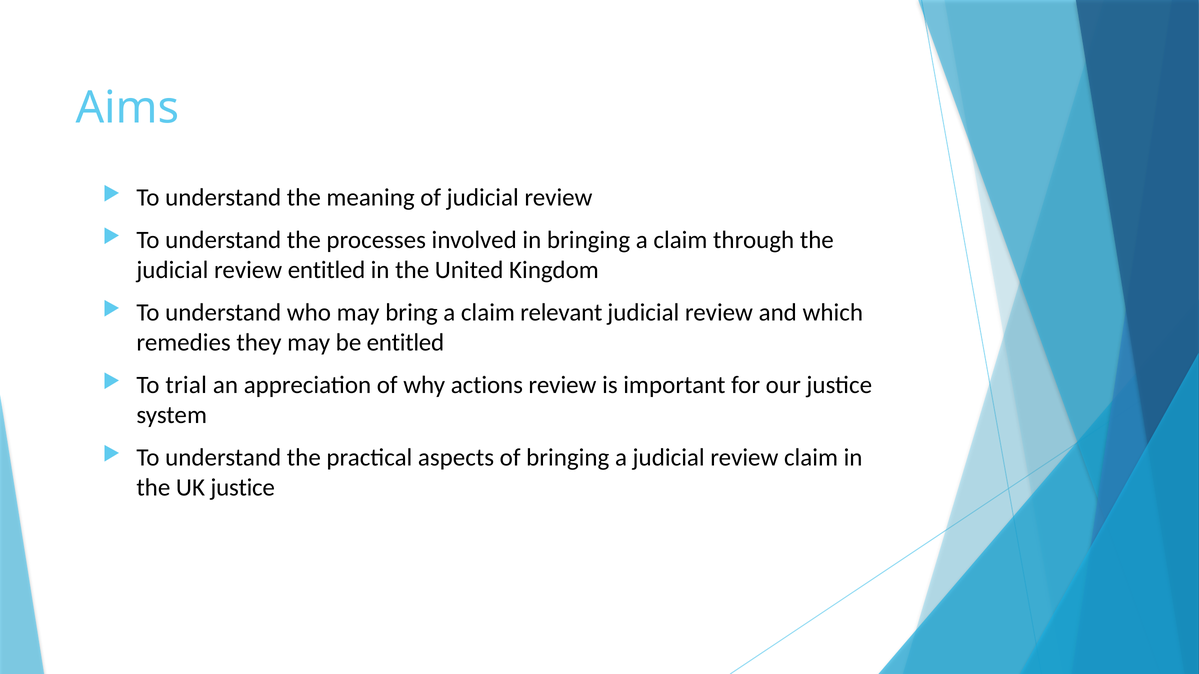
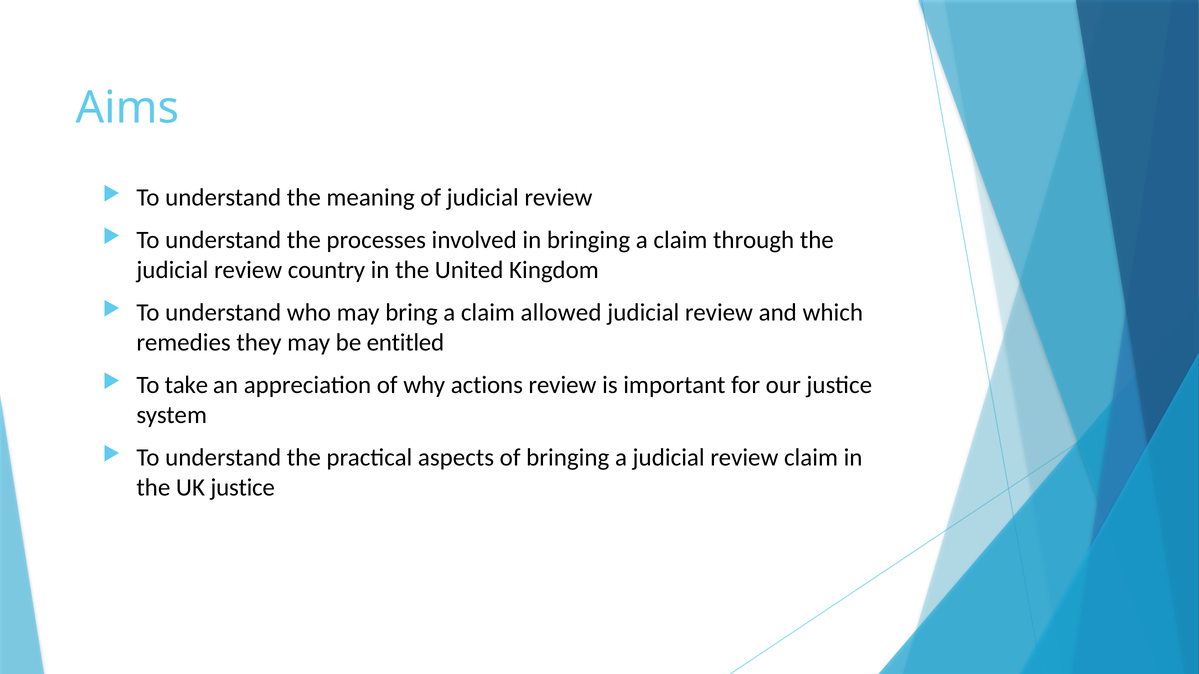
review entitled: entitled -> country
relevant: relevant -> allowed
trial: trial -> take
